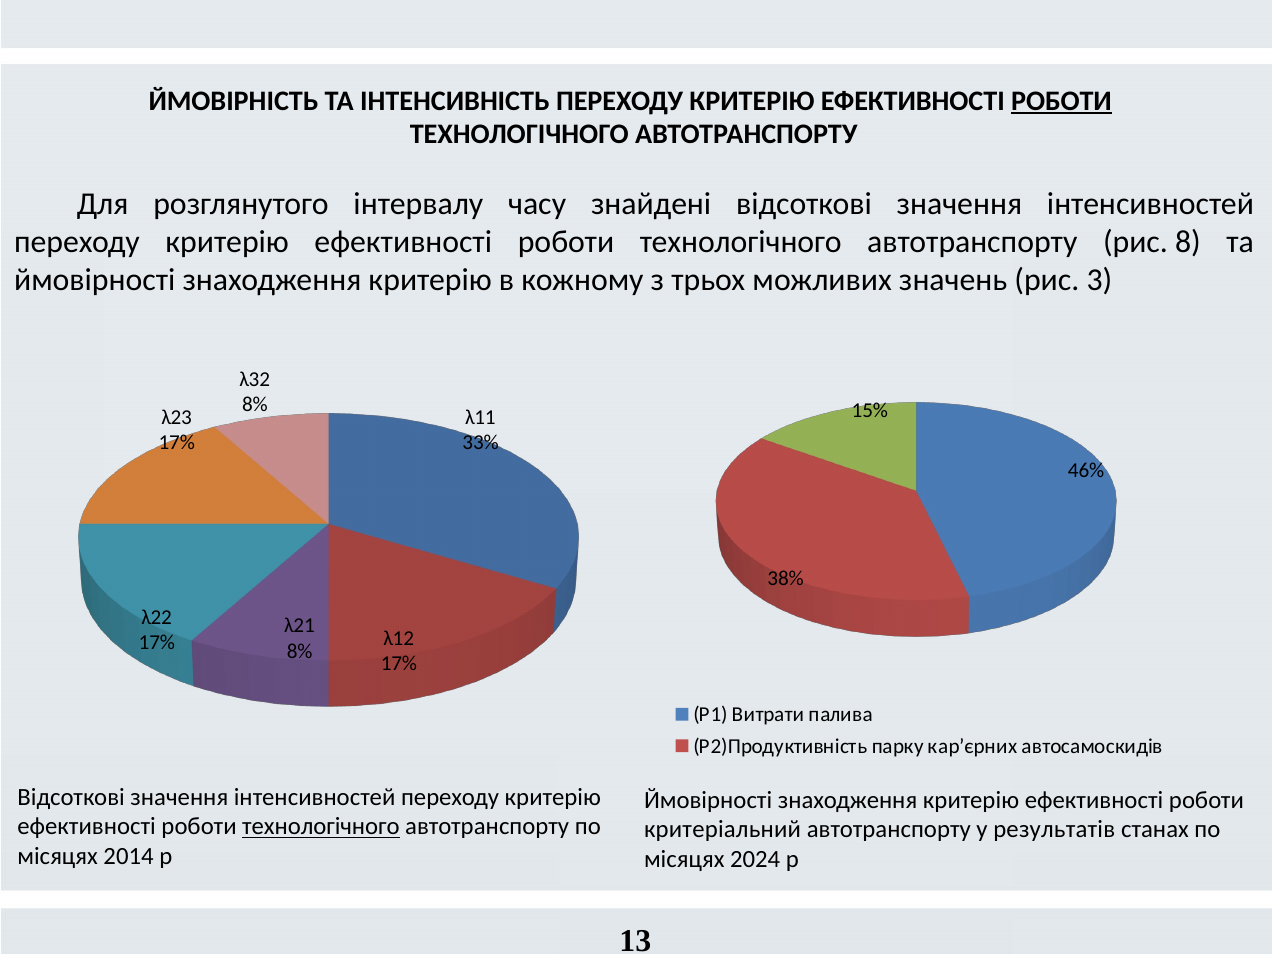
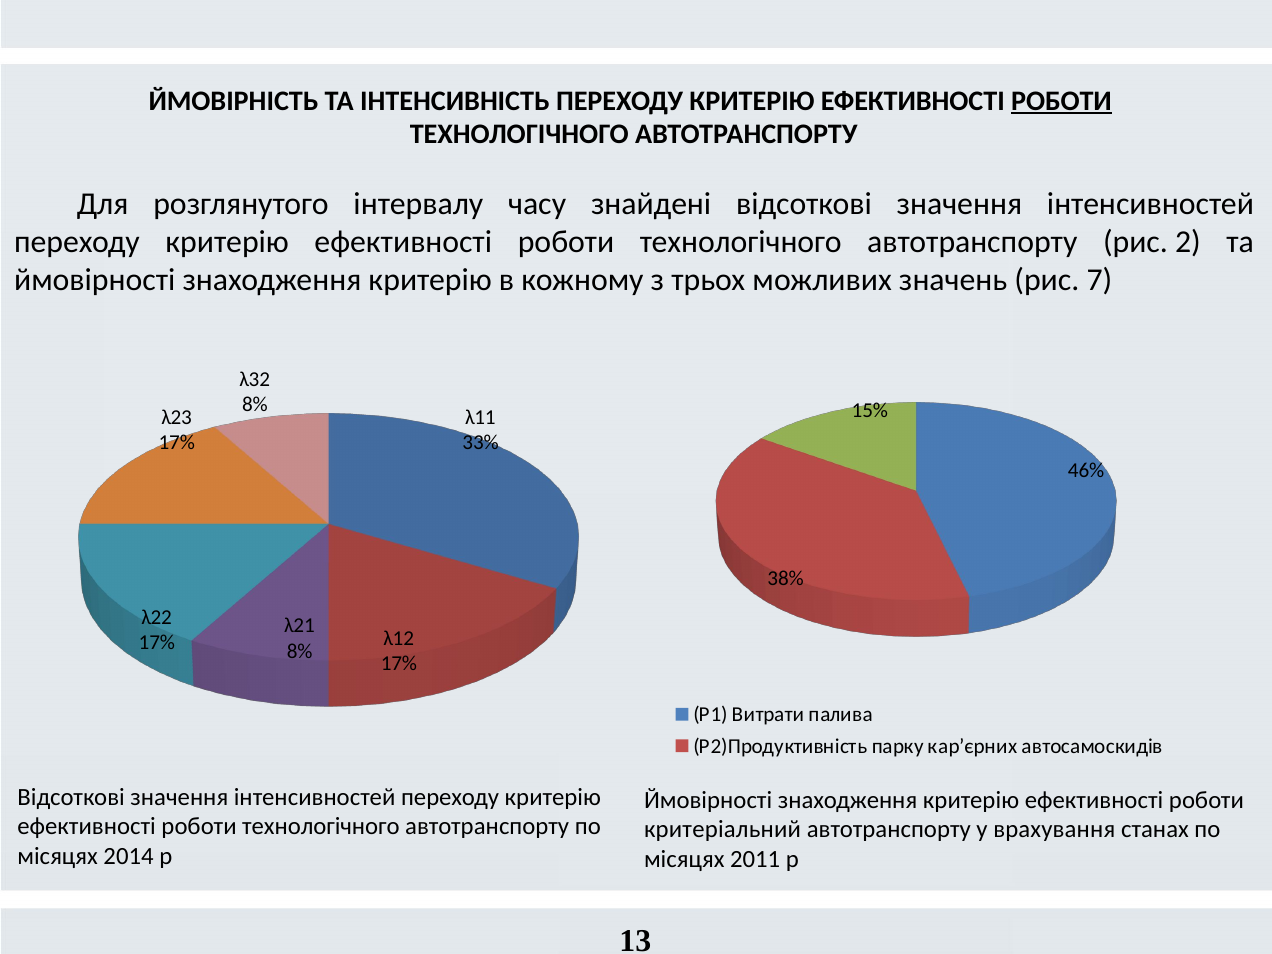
8: 8 -> 2
3: 3 -> 7
технологічного at (321, 827) underline: present -> none
результатів: результатів -> врахування
2024: 2024 -> 2011
